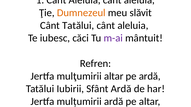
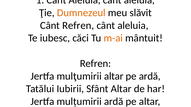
Cânt Tatălui: Tatălui -> Refren
m-ai colour: purple -> orange
Sfânt Ardă: Ardă -> Altar
